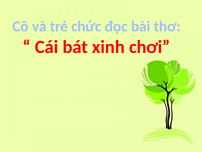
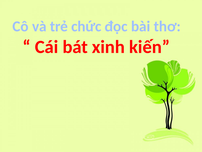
chơi: chơi -> kiến
